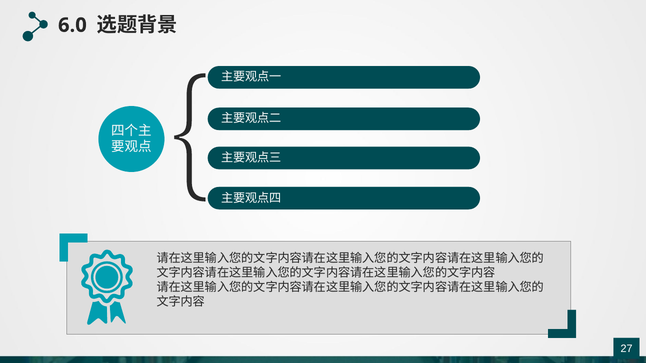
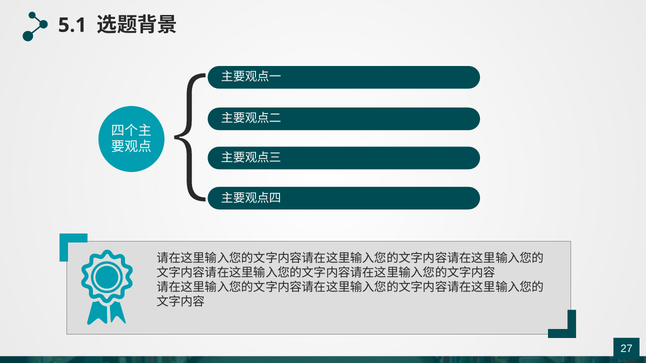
6.0: 6.0 -> 5.1
